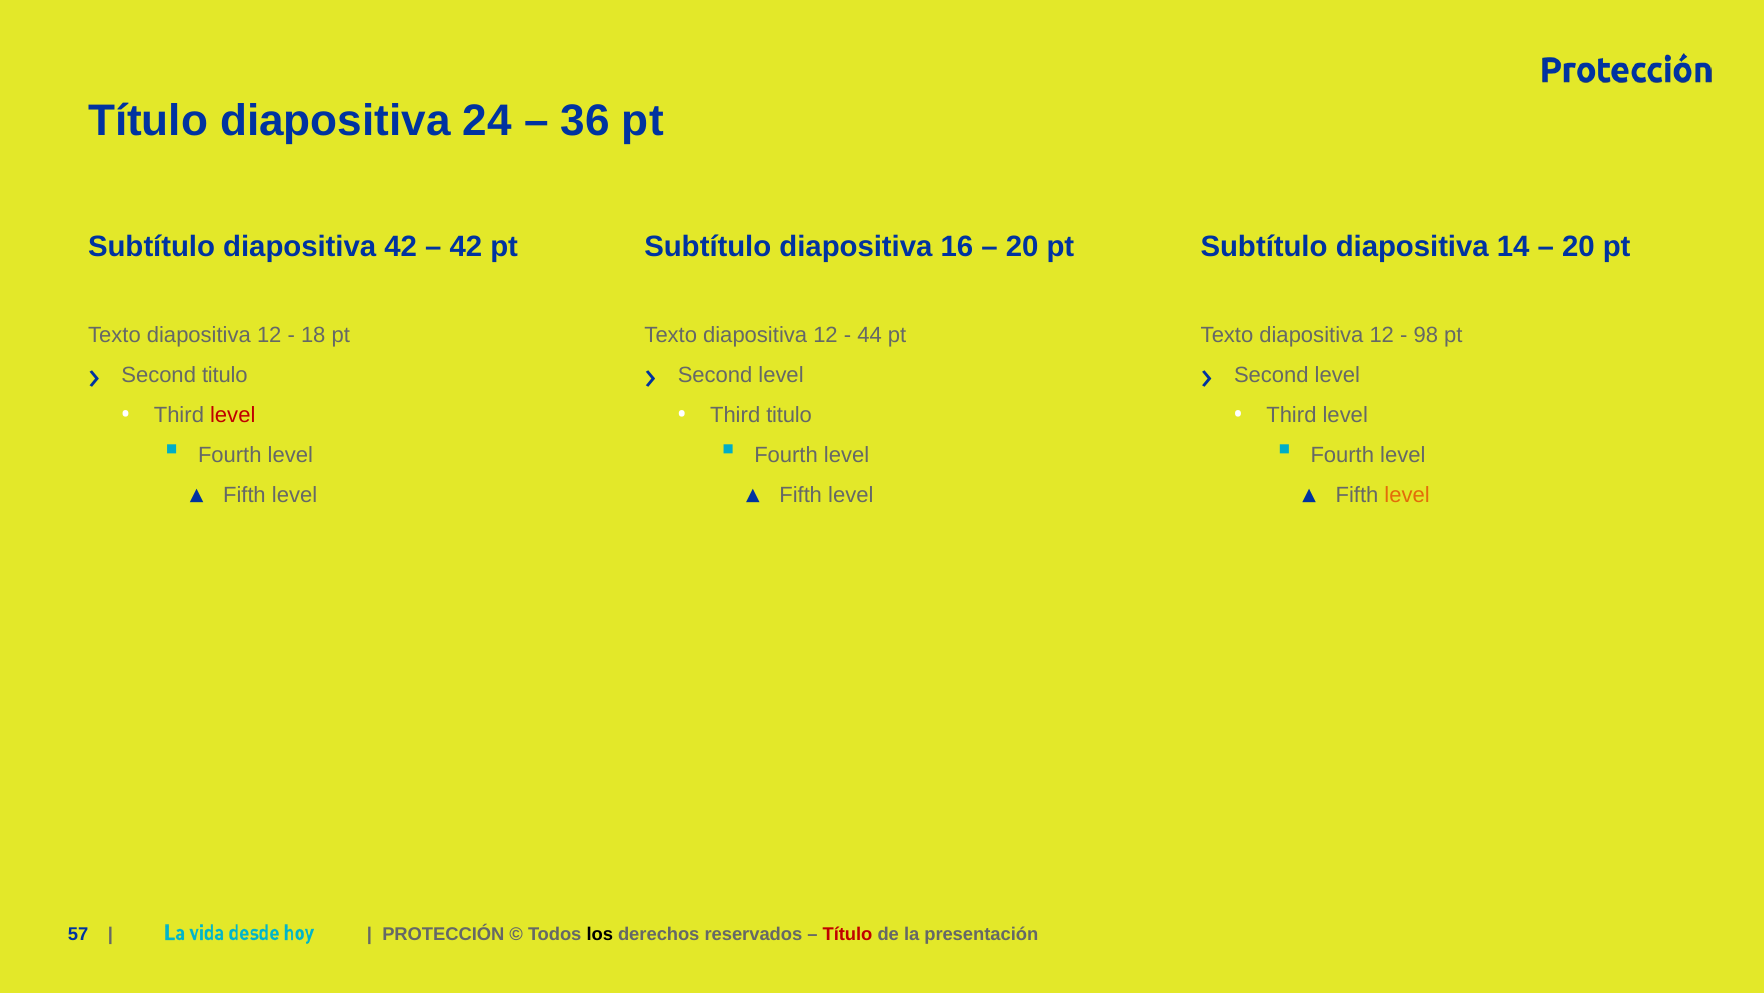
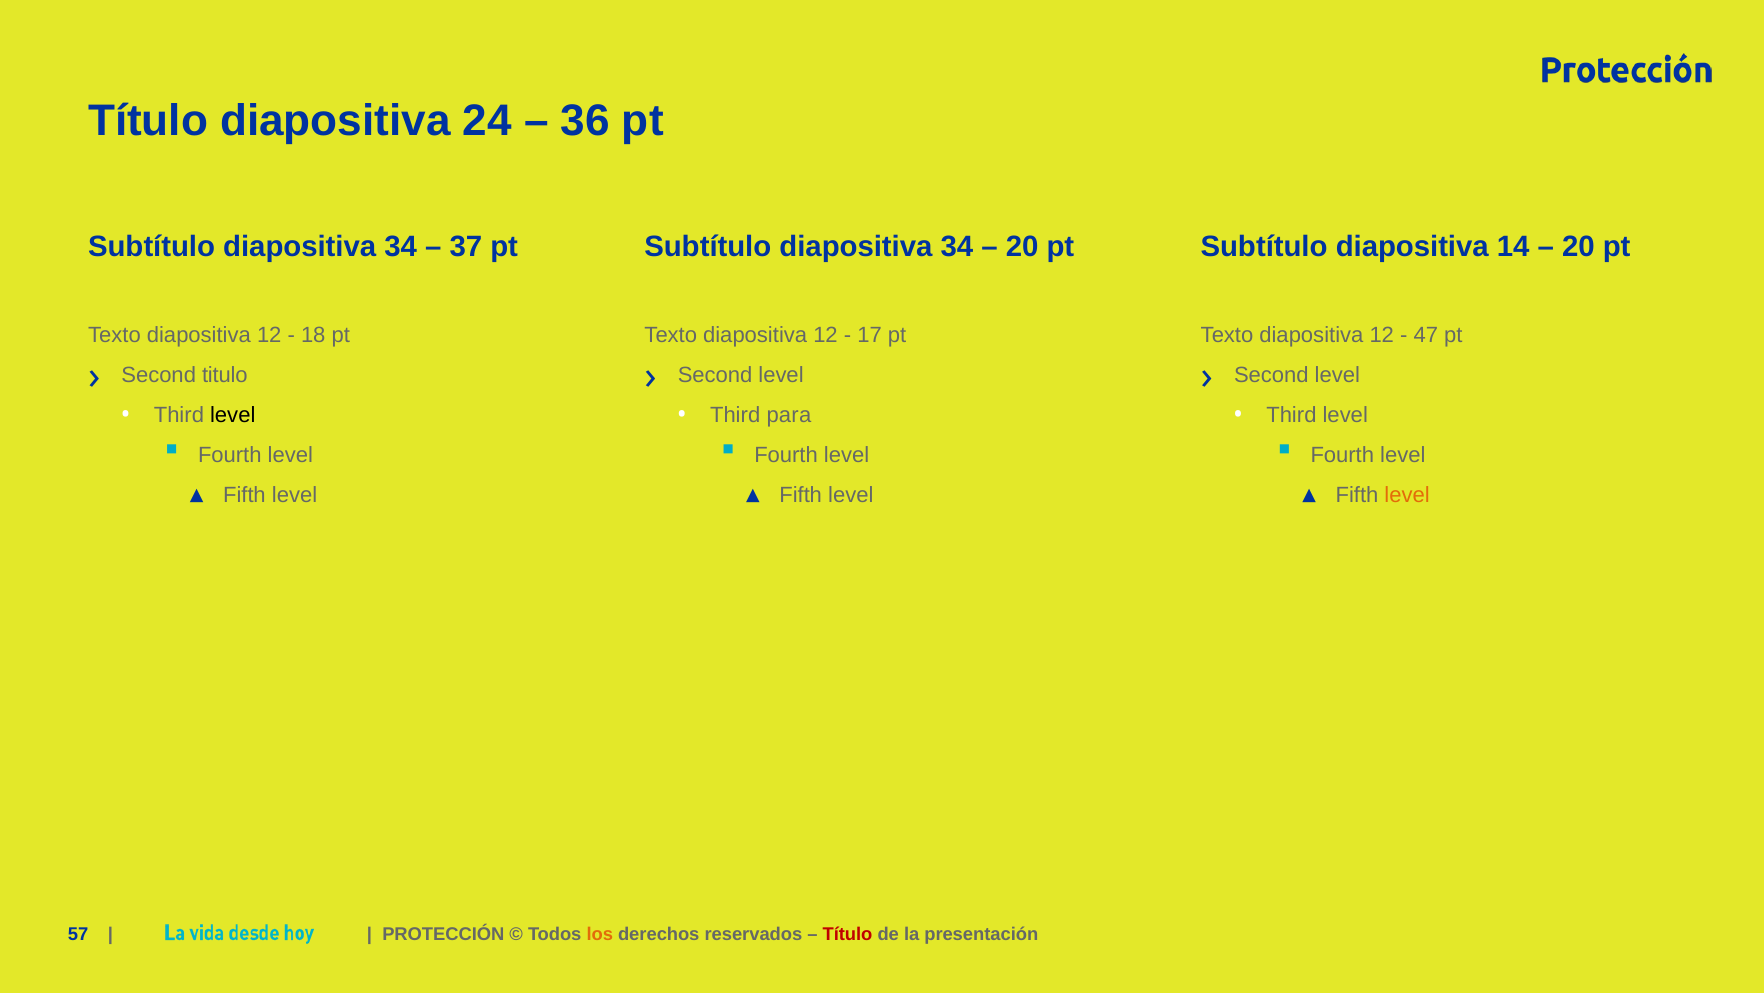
42 at (401, 246): 42 -> 34
42 at (466, 246): 42 -> 37
16 at (957, 246): 16 -> 34
44: 44 -> 17
98: 98 -> 47
level at (233, 415) colour: red -> black
Third titulo: titulo -> para
los colour: black -> orange
